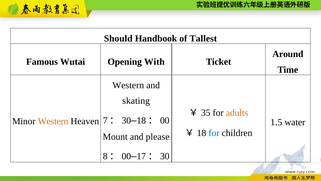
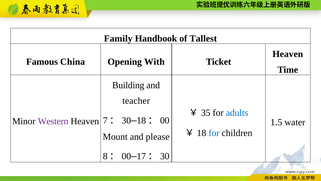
Should: Should -> Family
Around at (288, 54): Around -> Heaven
Wutai: Wutai -> China
Western at (128, 85): Western -> Building
skating: skating -> teacher
adults colour: orange -> blue
Western at (53, 121) colour: orange -> purple
